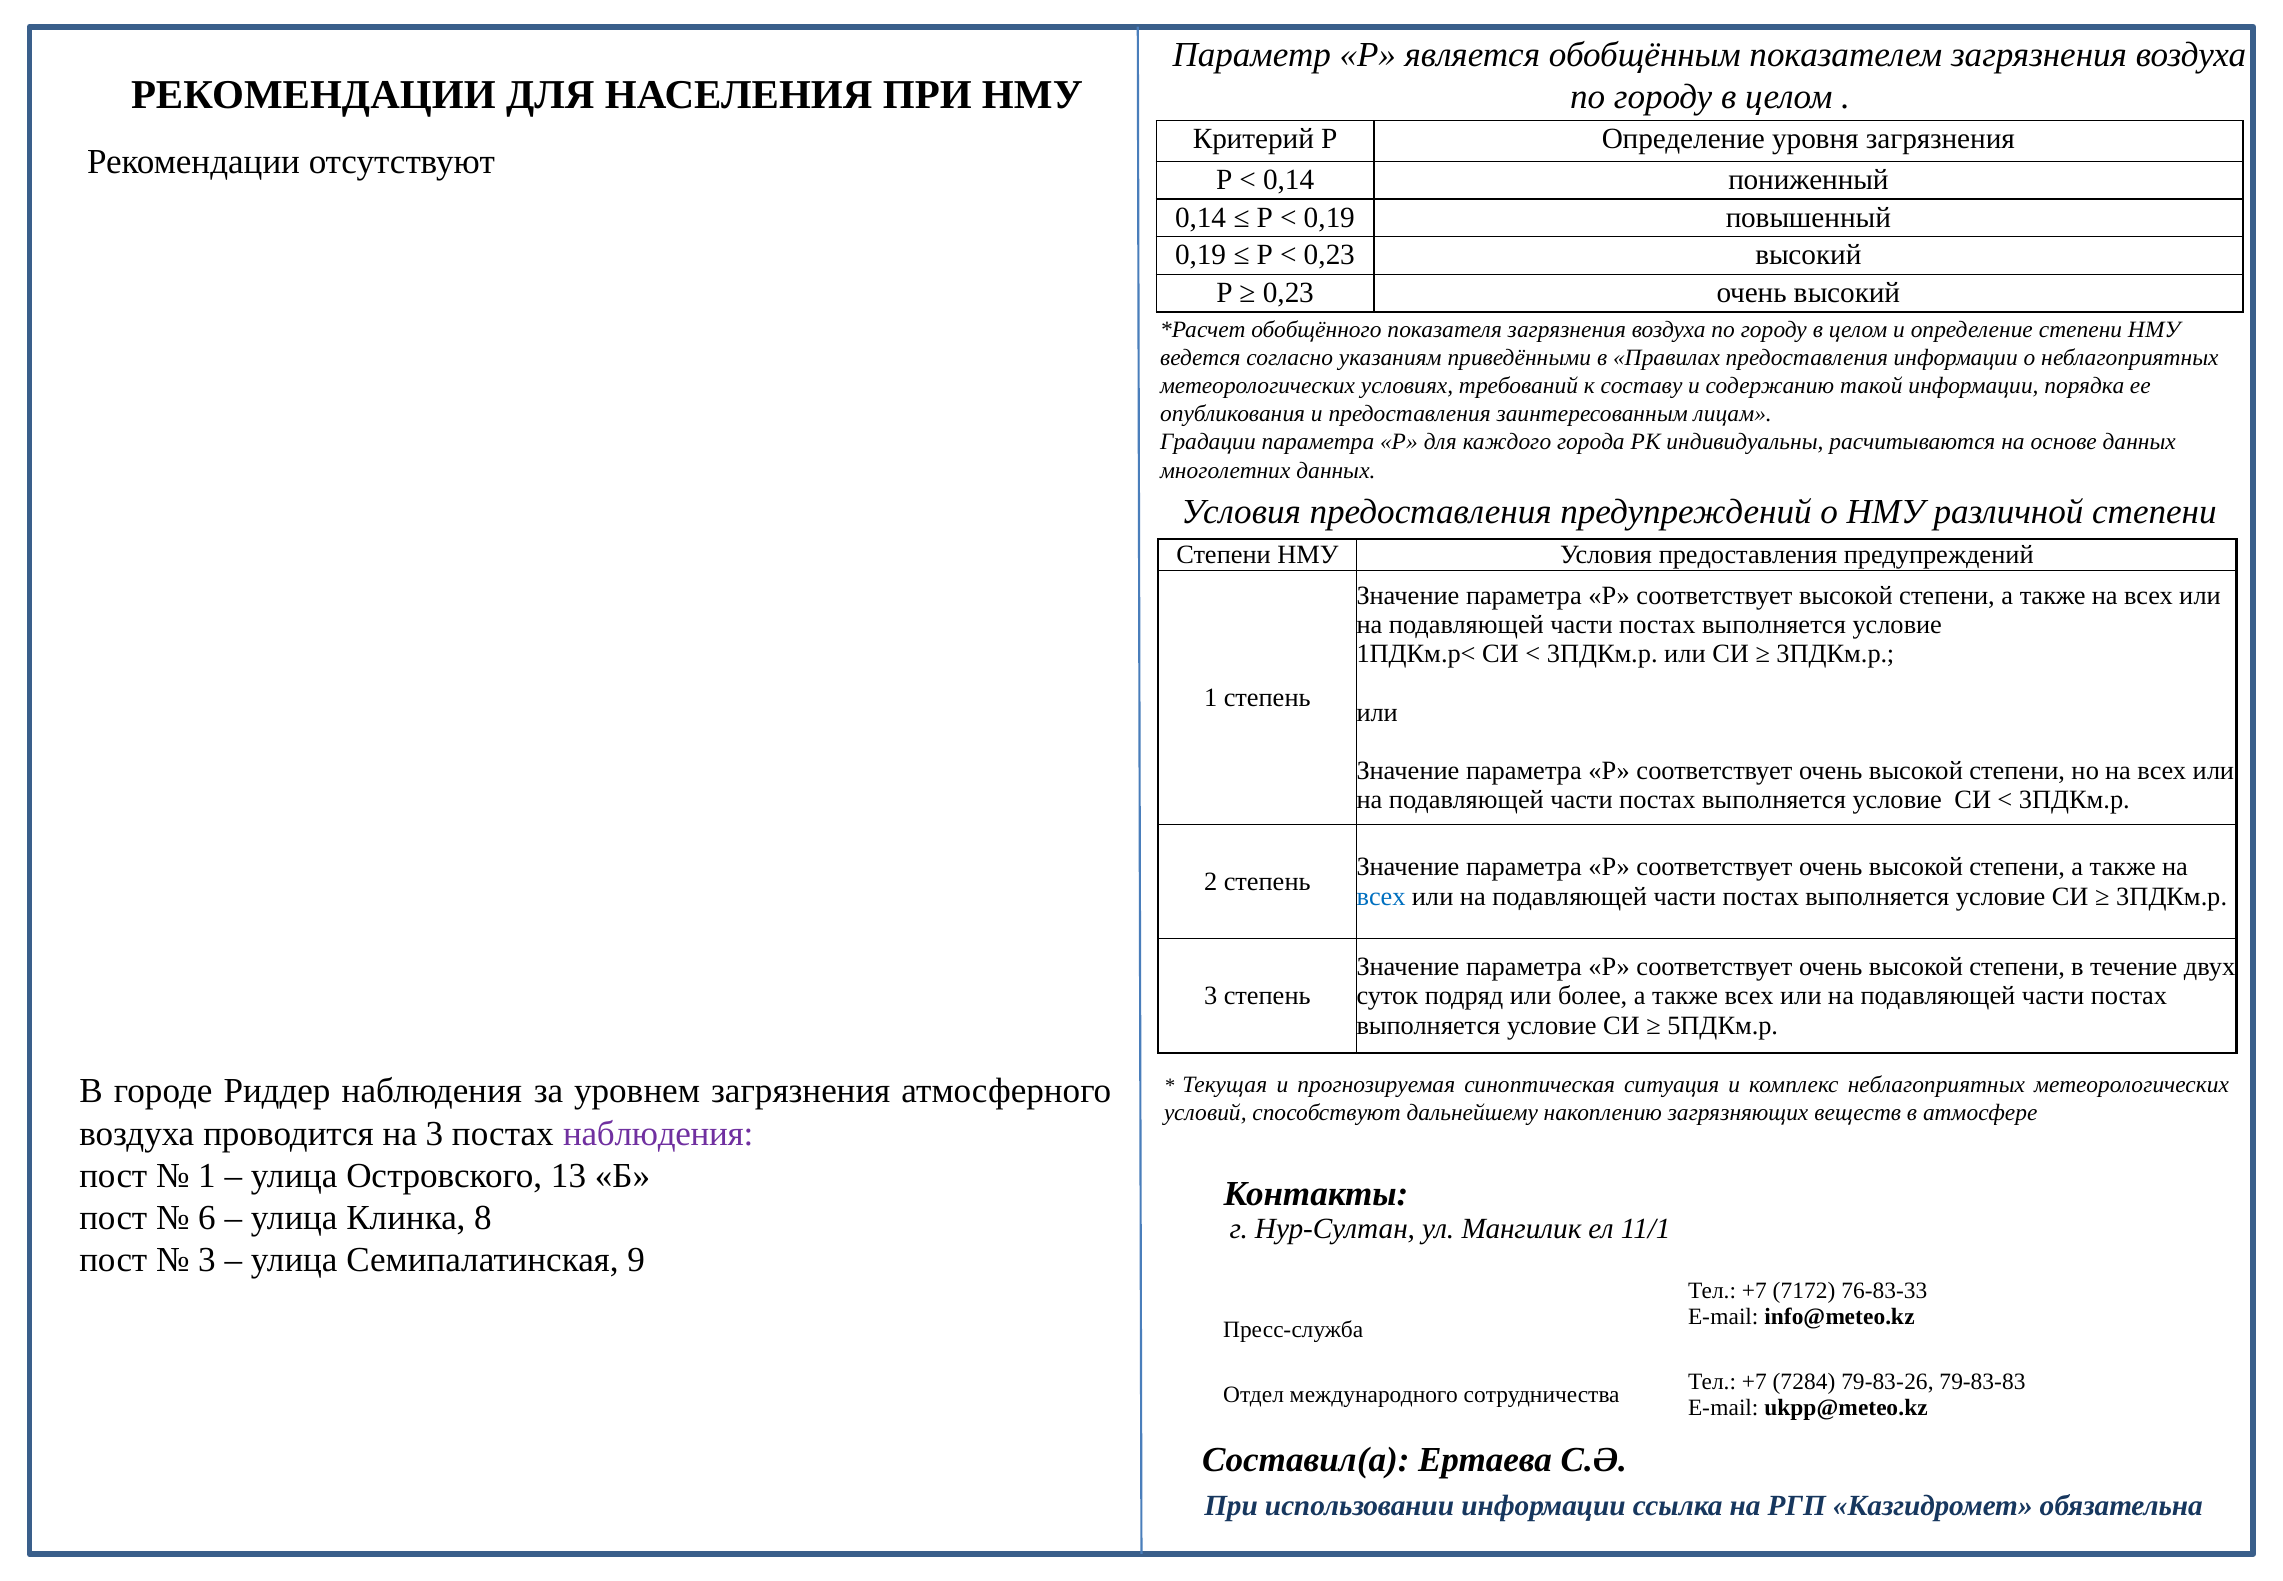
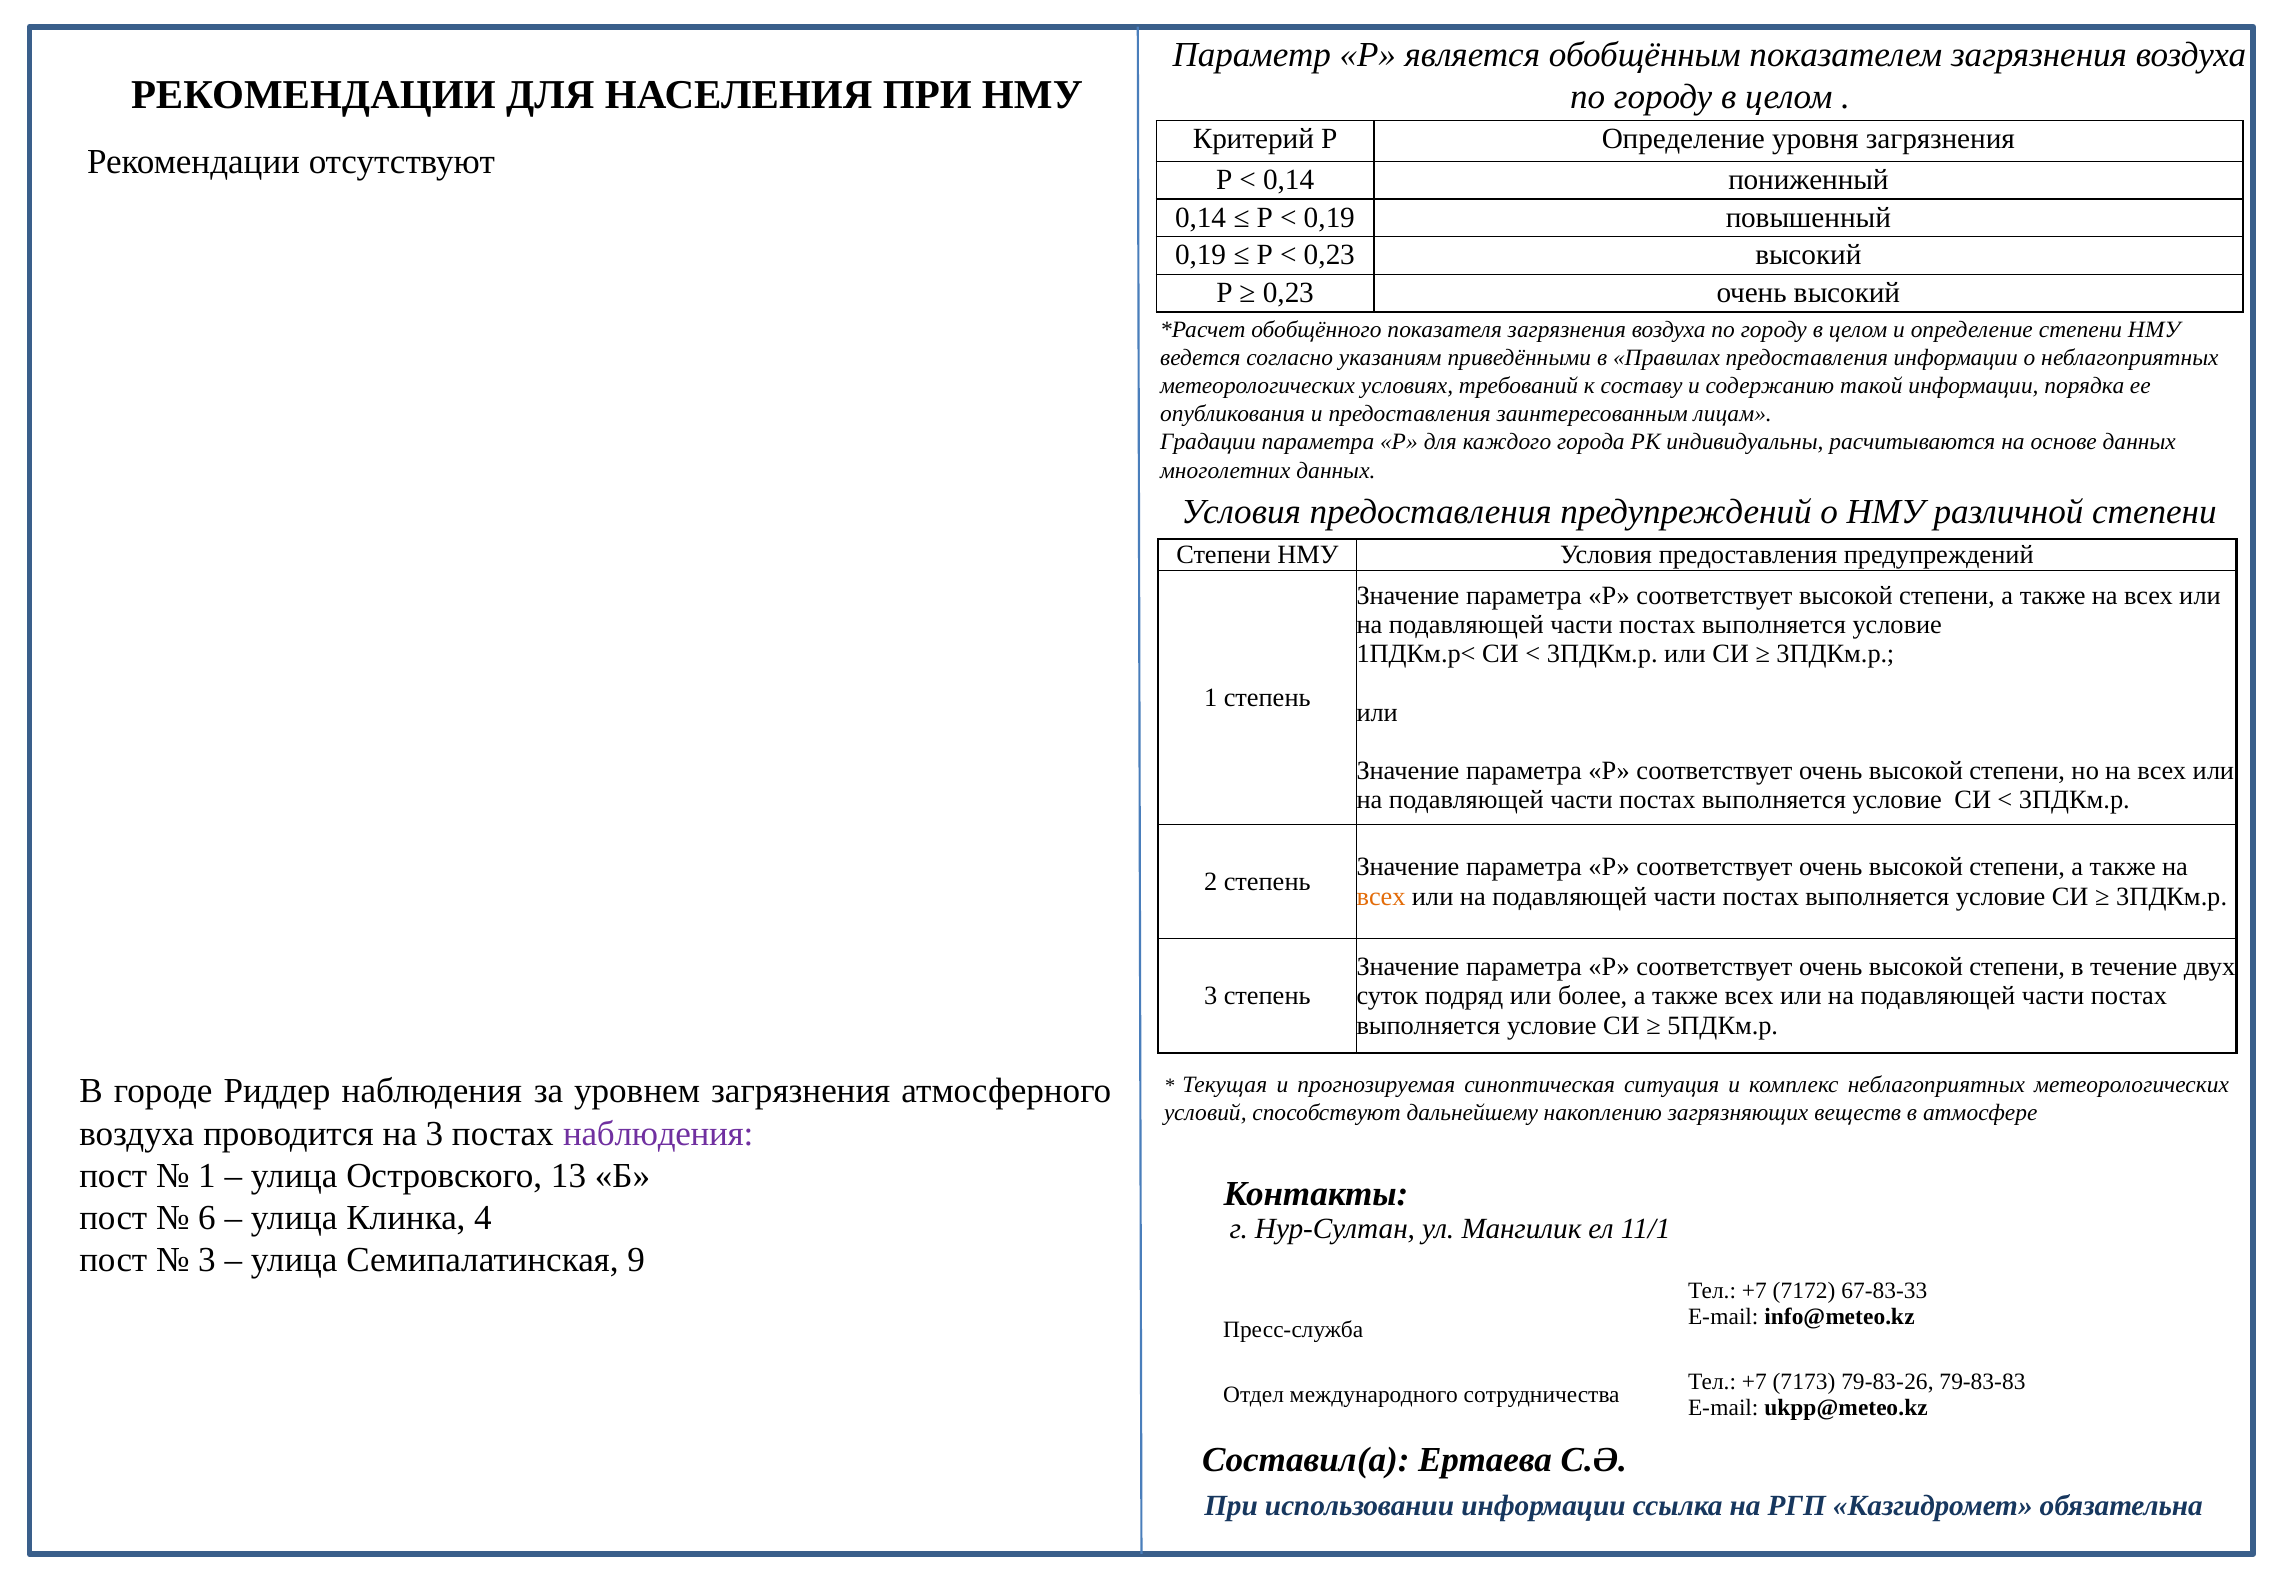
всех at (1381, 896) colour: blue -> orange
8: 8 -> 4
76-83-33: 76-83-33 -> 67-83-33
7284: 7284 -> 7173
